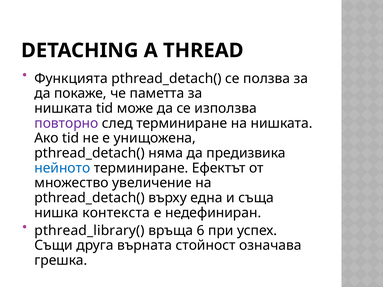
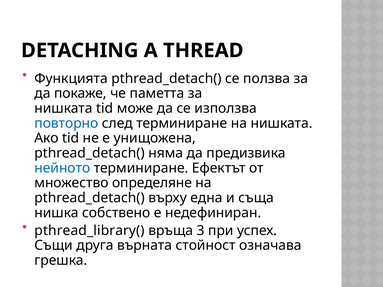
повторно colour: purple -> blue
увеличение: увеличение -> определяне
контекста: контекста -> собствено
6: 6 -> 3
